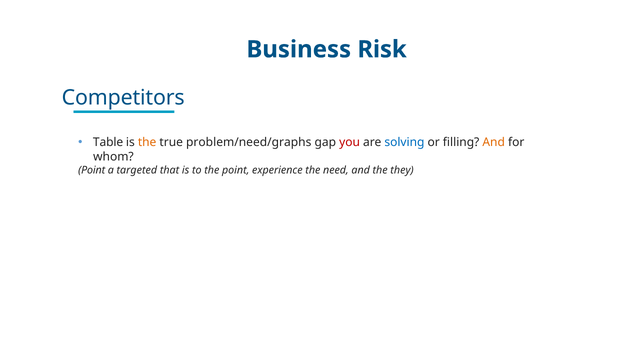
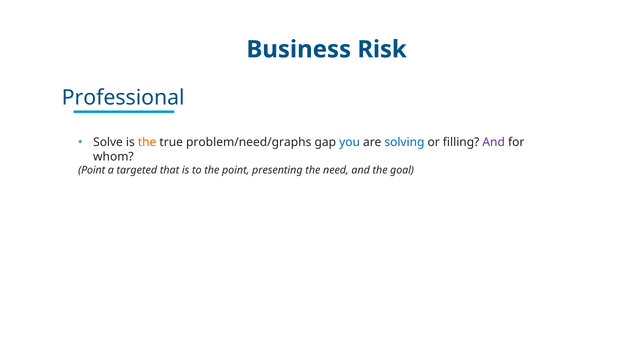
Competitors: Competitors -> Professional
Table: Table -> Solve
you colour: red -> blue
And at (494, 142) colour: orange -> purple
experience: experience -> presenting
they: they -> goal
